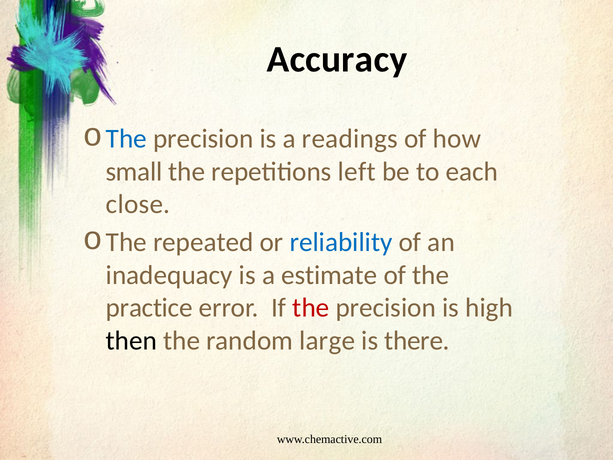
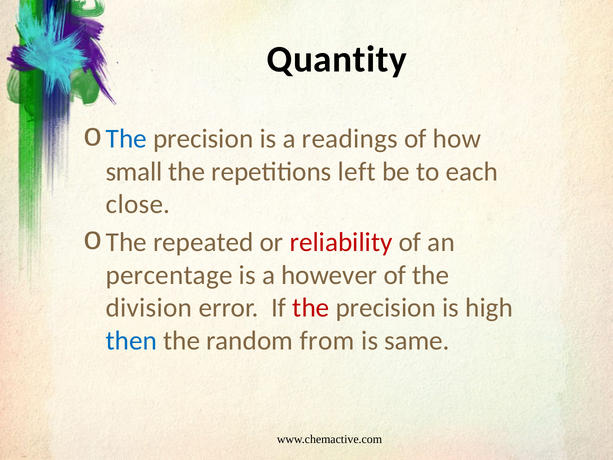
Accuracy: Accuracy -> Quantity
reliability colour: blue -> red
inadequacy: inadequacy -> percentage
estimate: estimate -> however
practice: practice -> division
then colour: black -> blue
large: large -> from
there: there -> same
